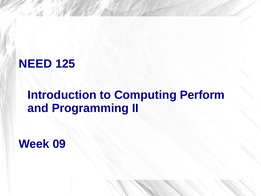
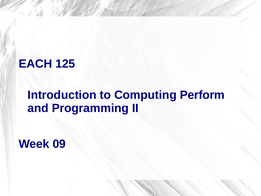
NEED: NEED -> EACH
